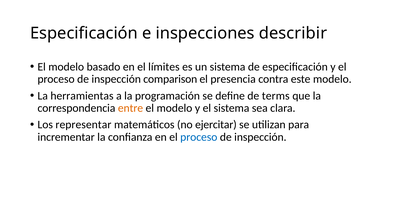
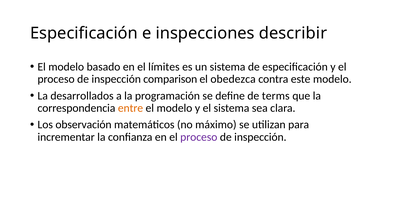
presencia: presencia -> obedezca
herramientas: herramientas -> desarrollados
representar: representar -> observación
ejercitar: ejercitar -> máximo
proceso at (199, 137) colour: blue -> purple
